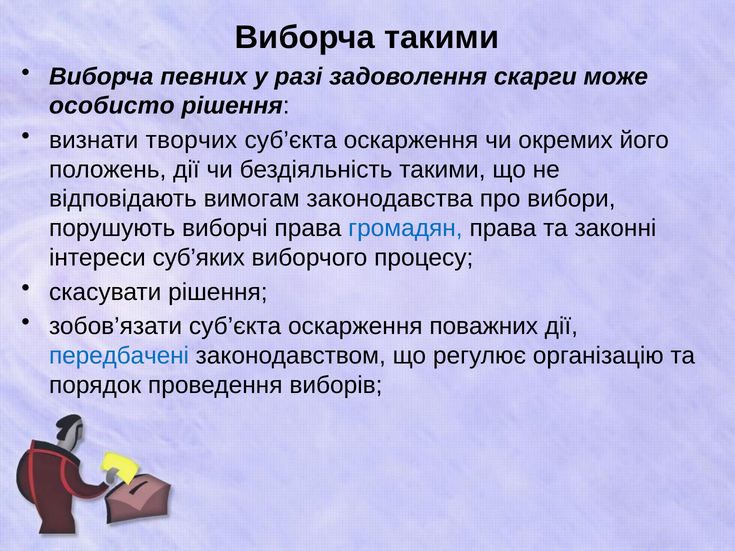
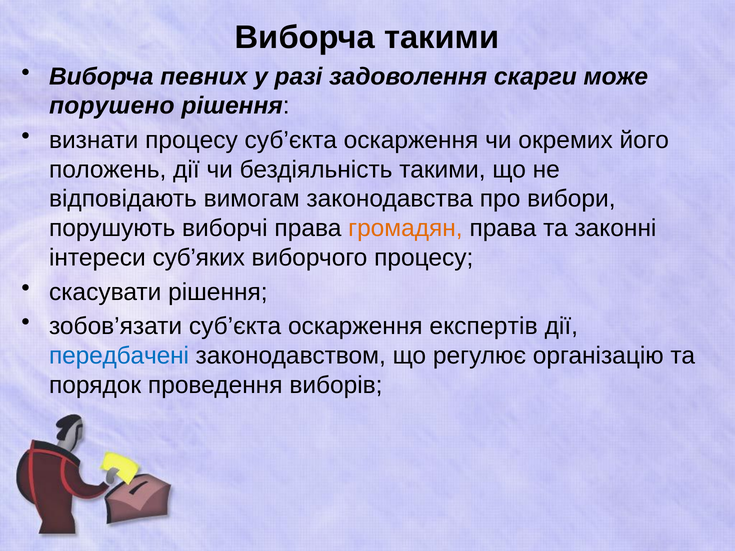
особисто: особисто -> порушено
визнати творчих: творчих -> процесу
громадян colour: blue -> orange
поважних: поважних -> експертів
